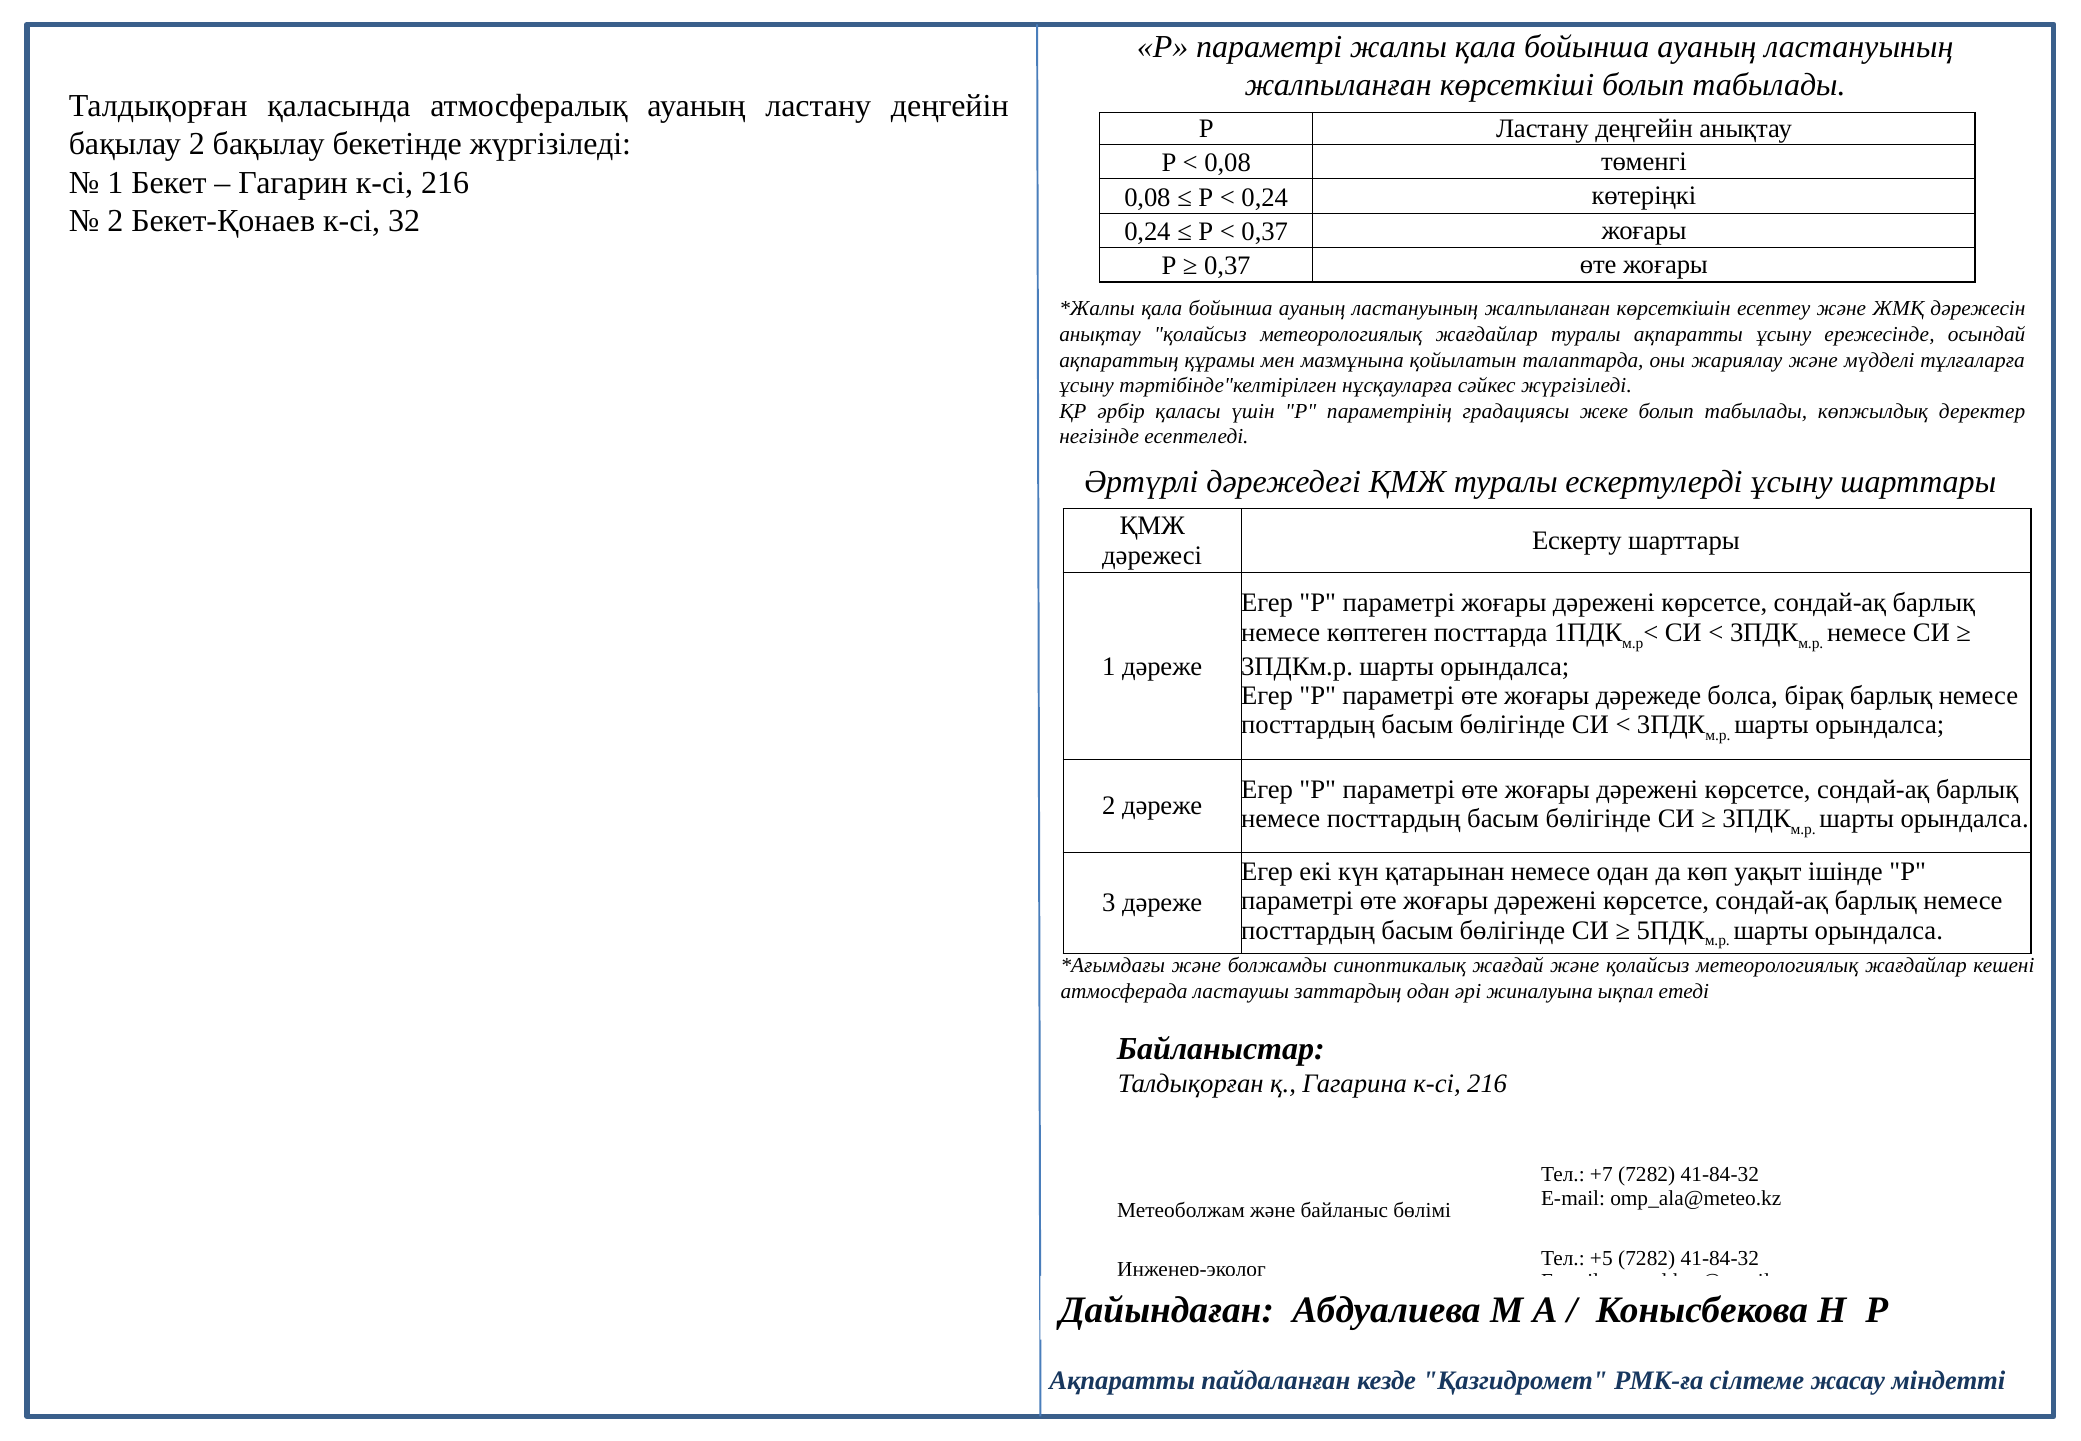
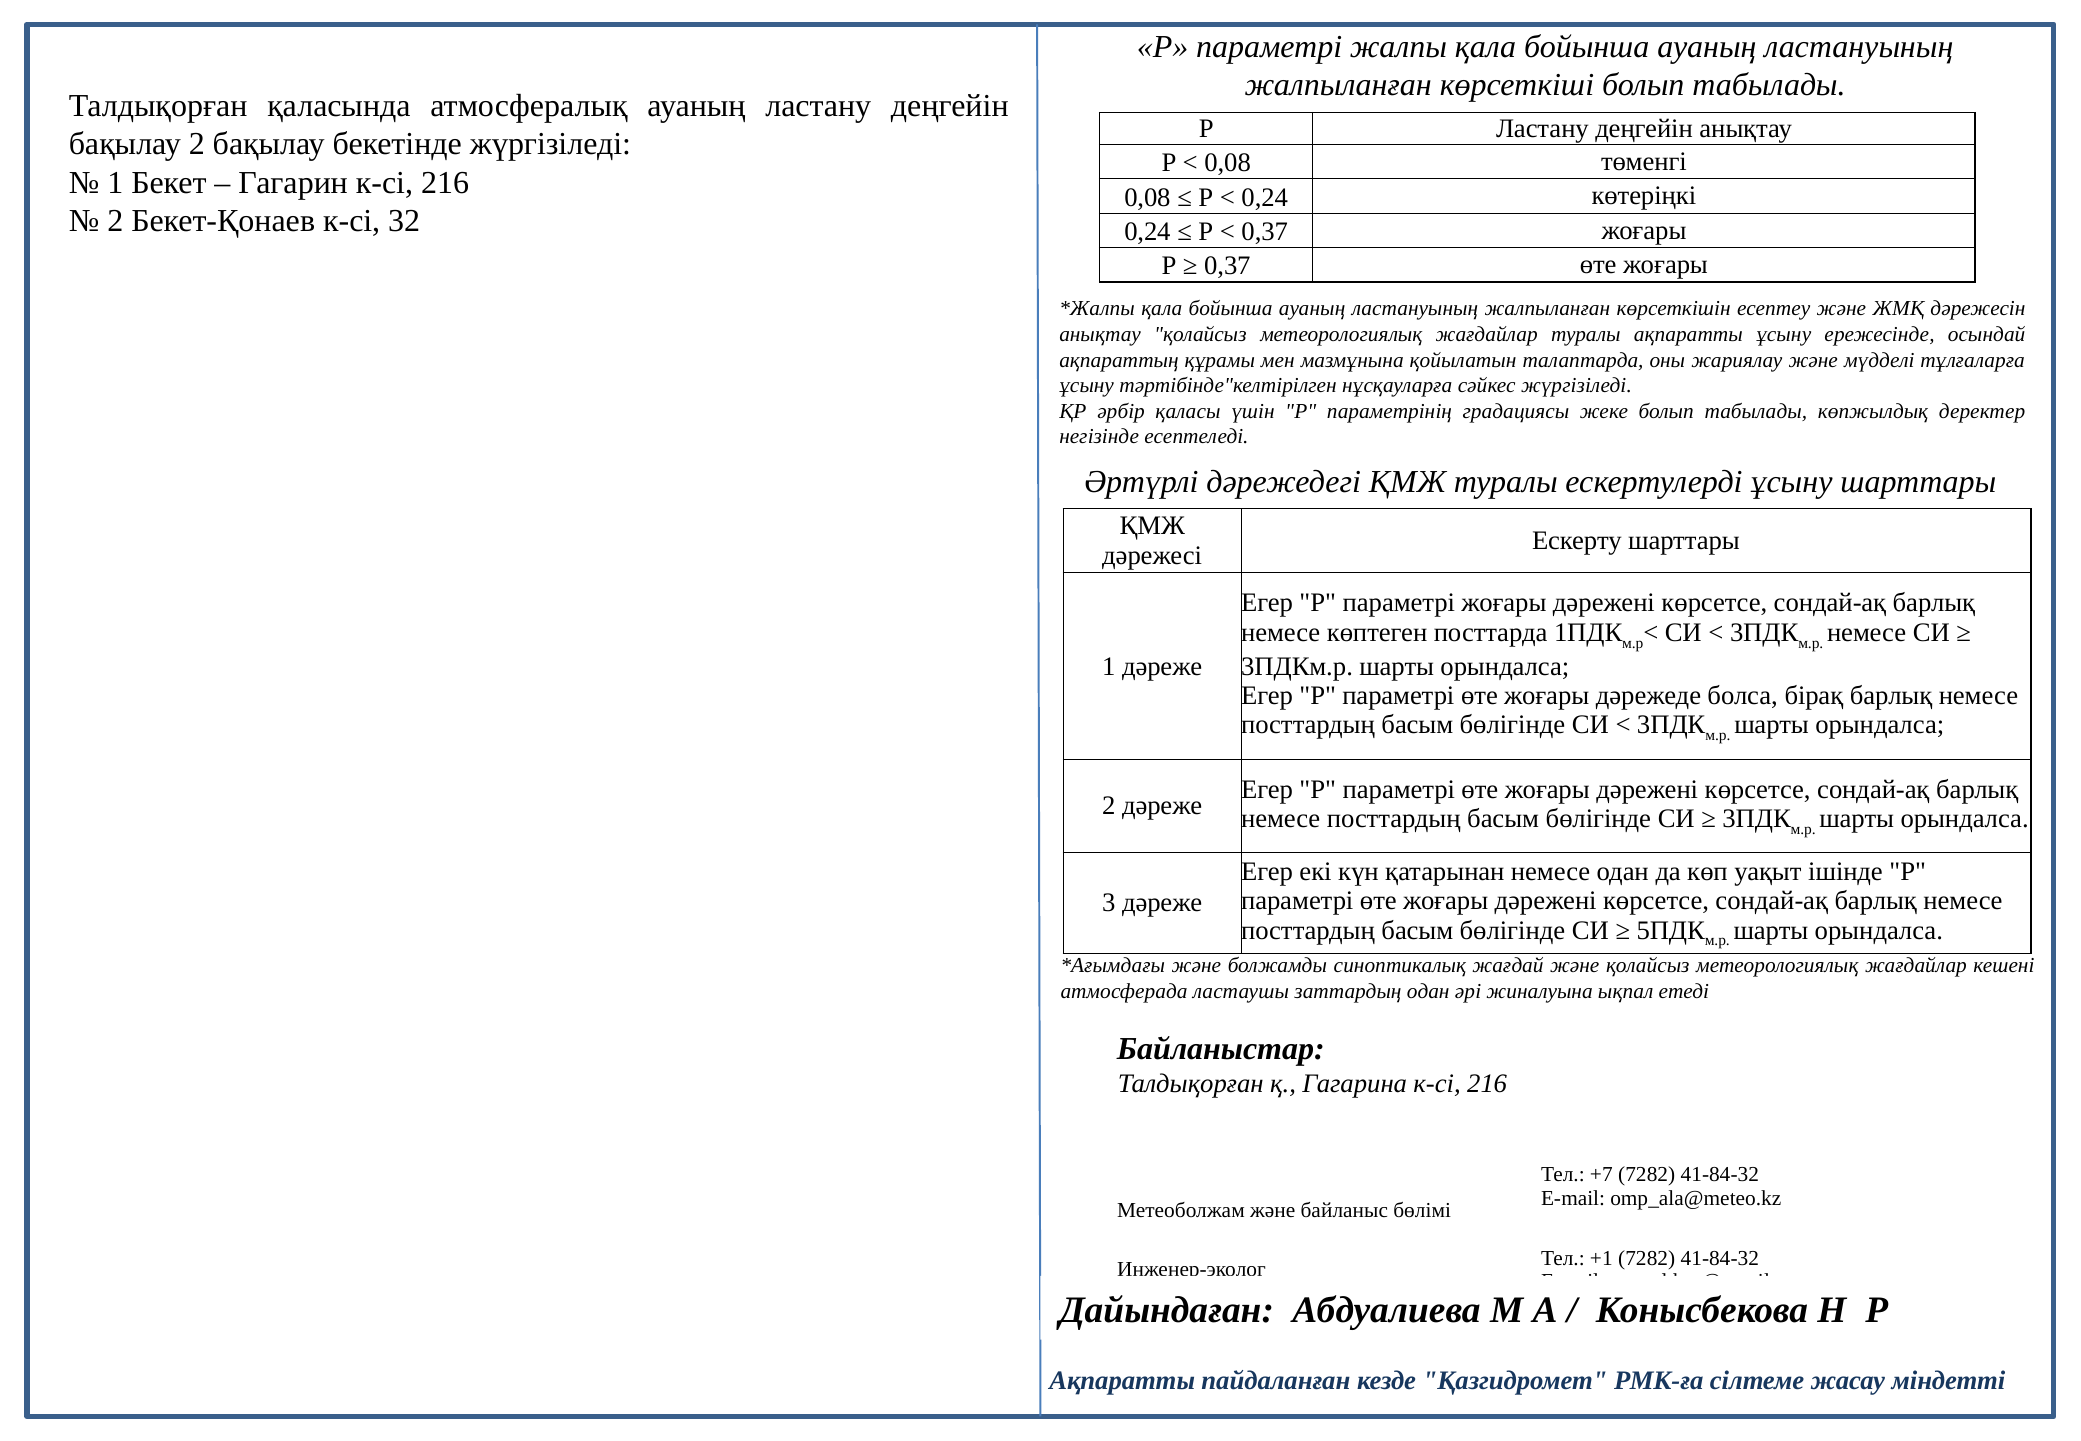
+5: +5 -> +1
